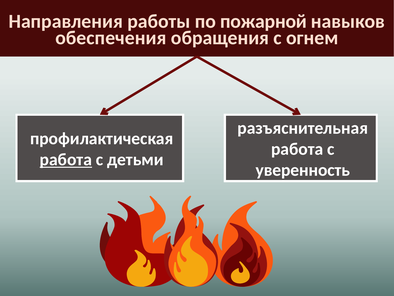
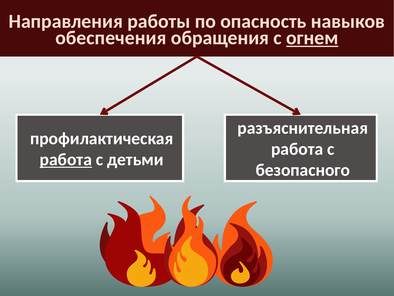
пожарной: пожарной -> опасность
огнем underline: none -> present
уверенность: уверенность -> безопасного
